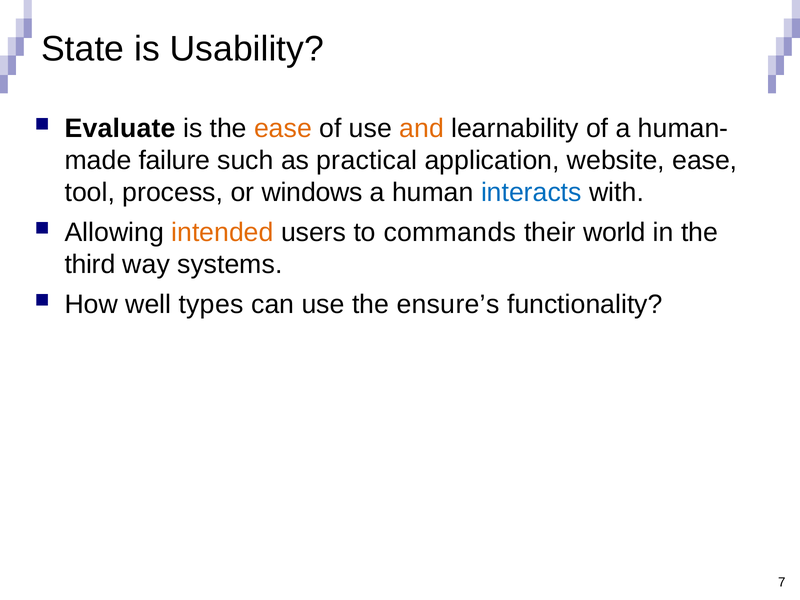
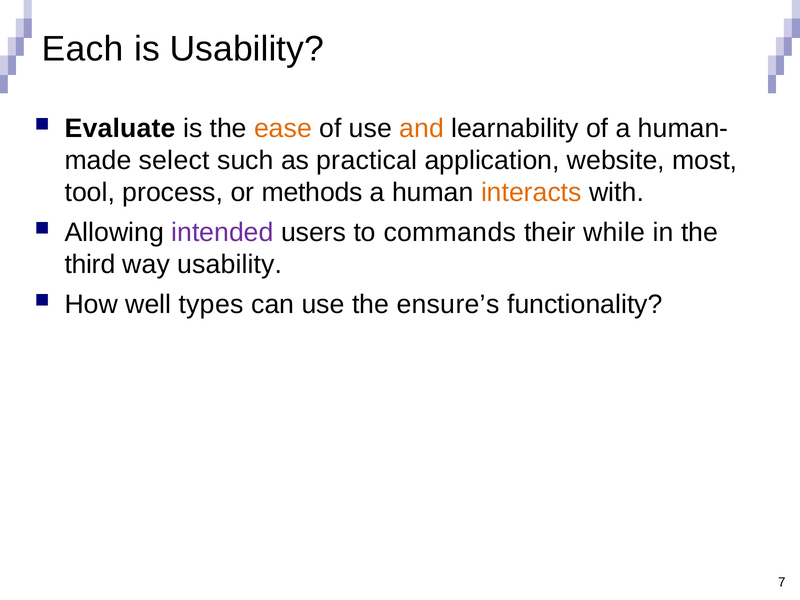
State: State -> Each
failure: failure -> select
website ease: ease -> most
windows: windows -> methods
interacts colour: blue -> orange
intended colour: orange -> purple
world: world -> while
way systems: systems -> usability
